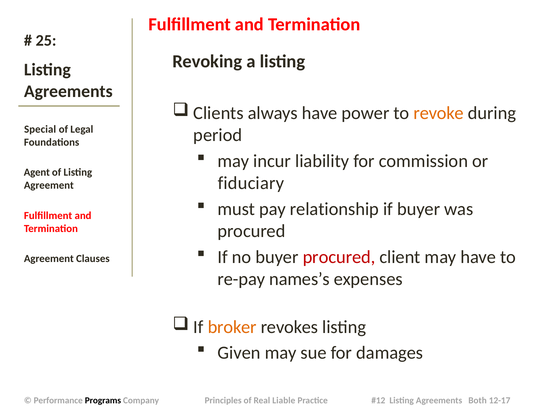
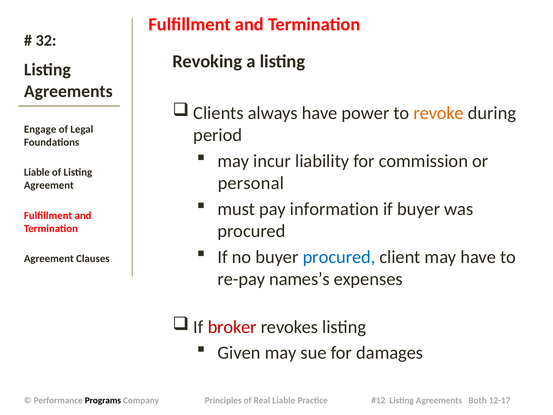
25: 25 -> 32
Special: Special -> Engage
Agent at (37, 172): Agent -> Liable
fiduciary: fiduciary -> personal
relationship: relationship -> information
procured at (339, 257) colour: red -> blue
broker colour: orange -> red
